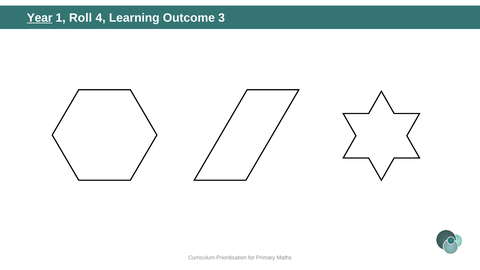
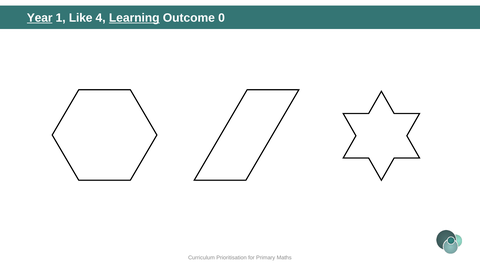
Roll: Roll -> Like
Learning underline: none -> present
3: 3 -> 0
